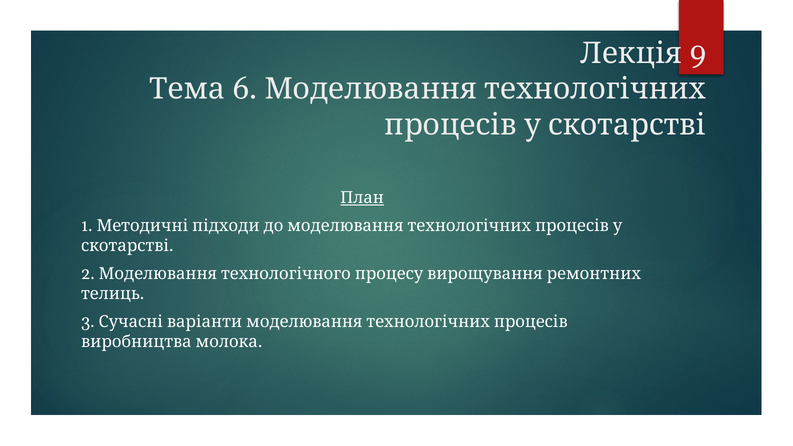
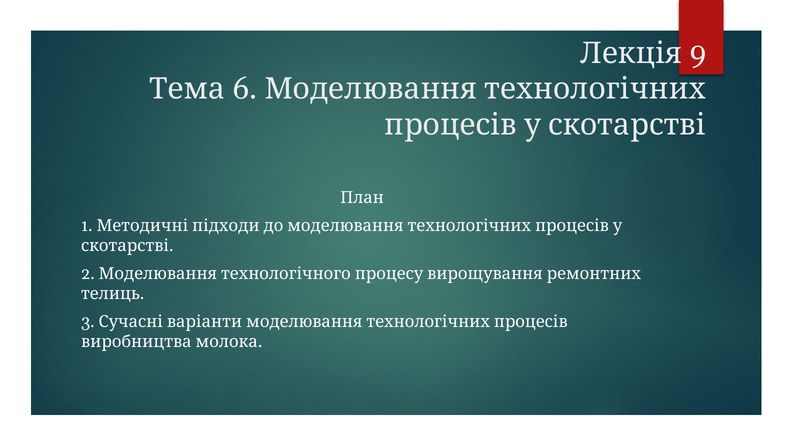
План underline: present -> none
